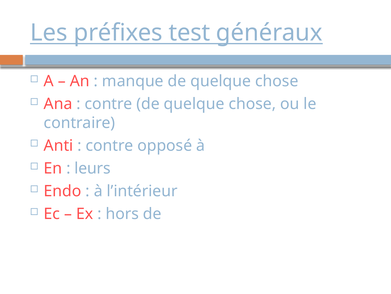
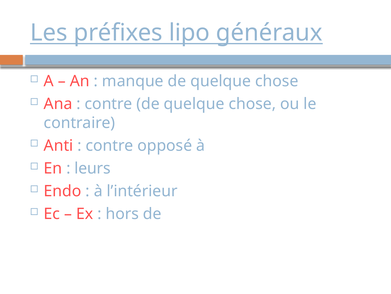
test: test -> lipo
